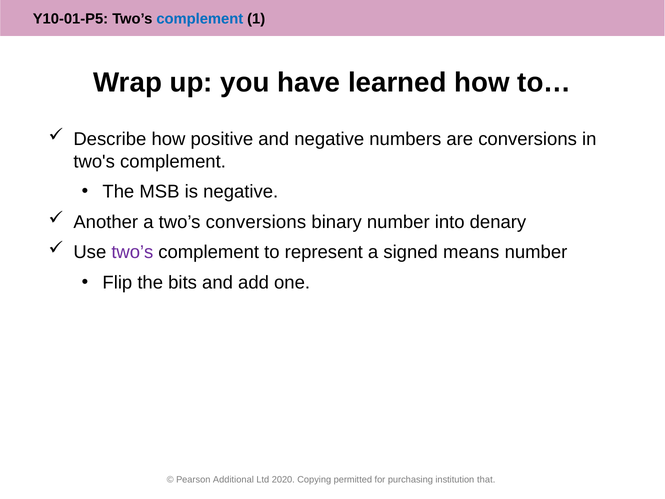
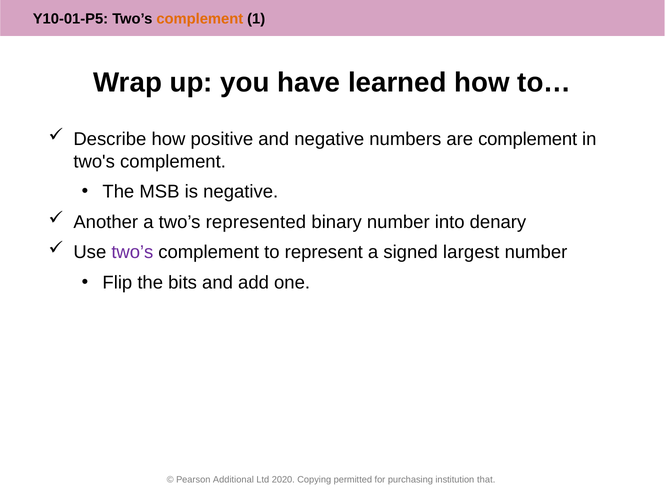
complement at (200, 19) colour: blue -> orange
are conversions: conversions -> complement
two’s conversions: conversions -> represented
means: means -> largest
